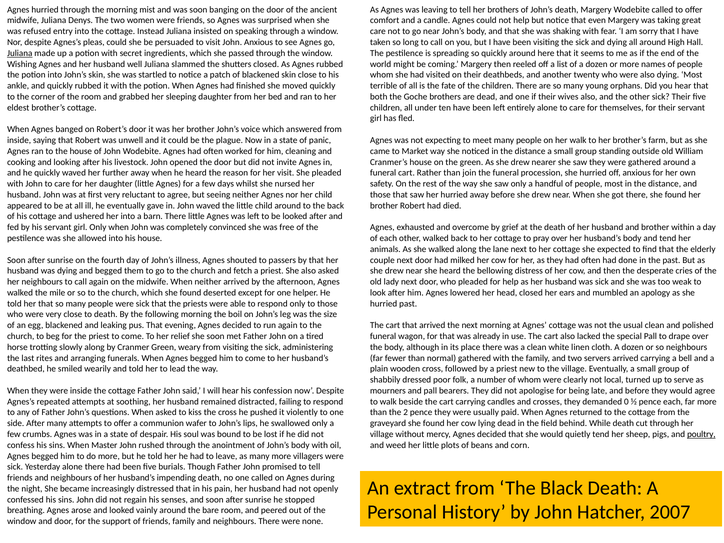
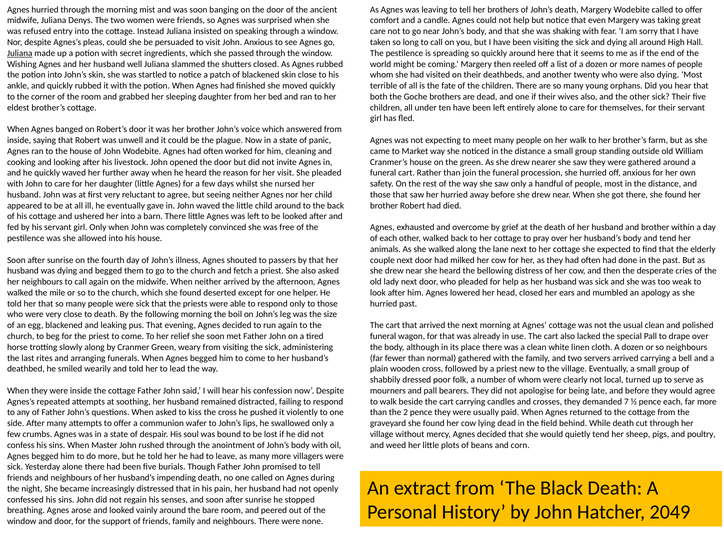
0: 0 -> 7
poultry underline: present -> none
2007: 2007 -> 2049
